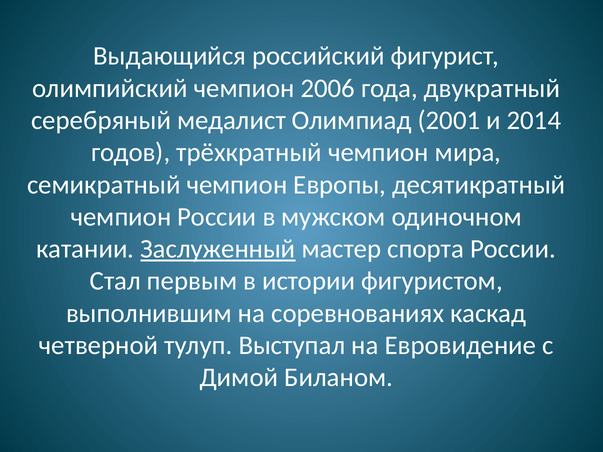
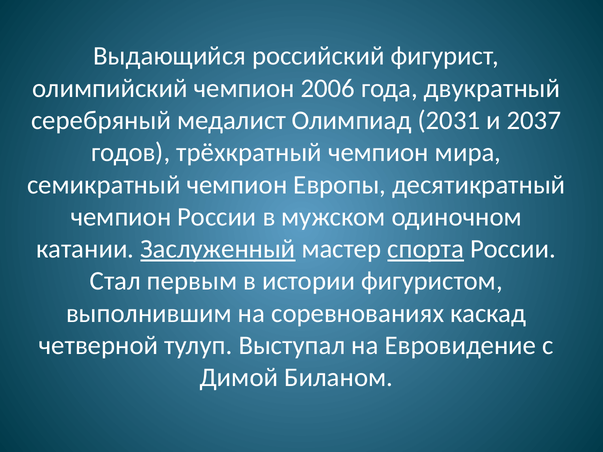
2001: 2001 -> 2031
2014: 2014 -> 2037
спорта underline: none -> present
